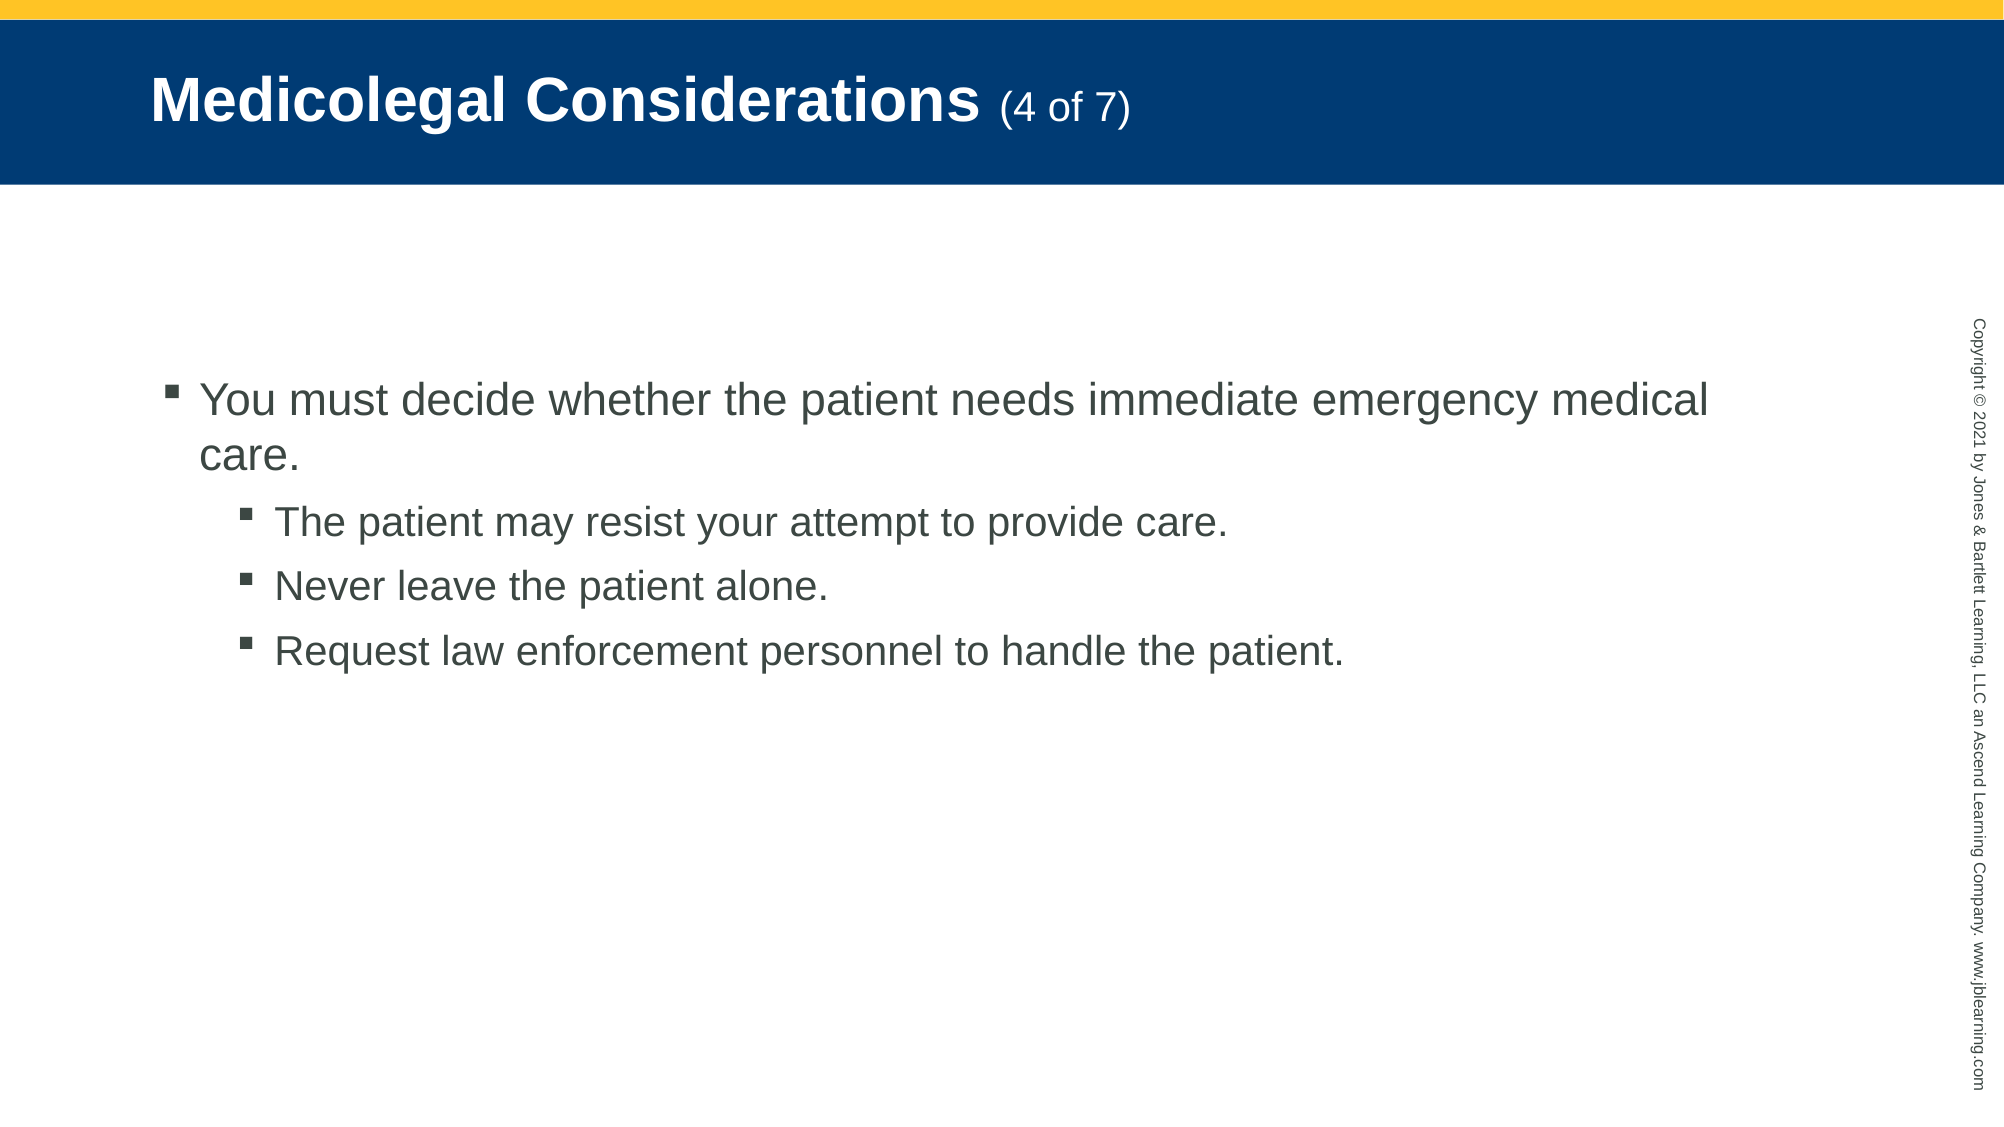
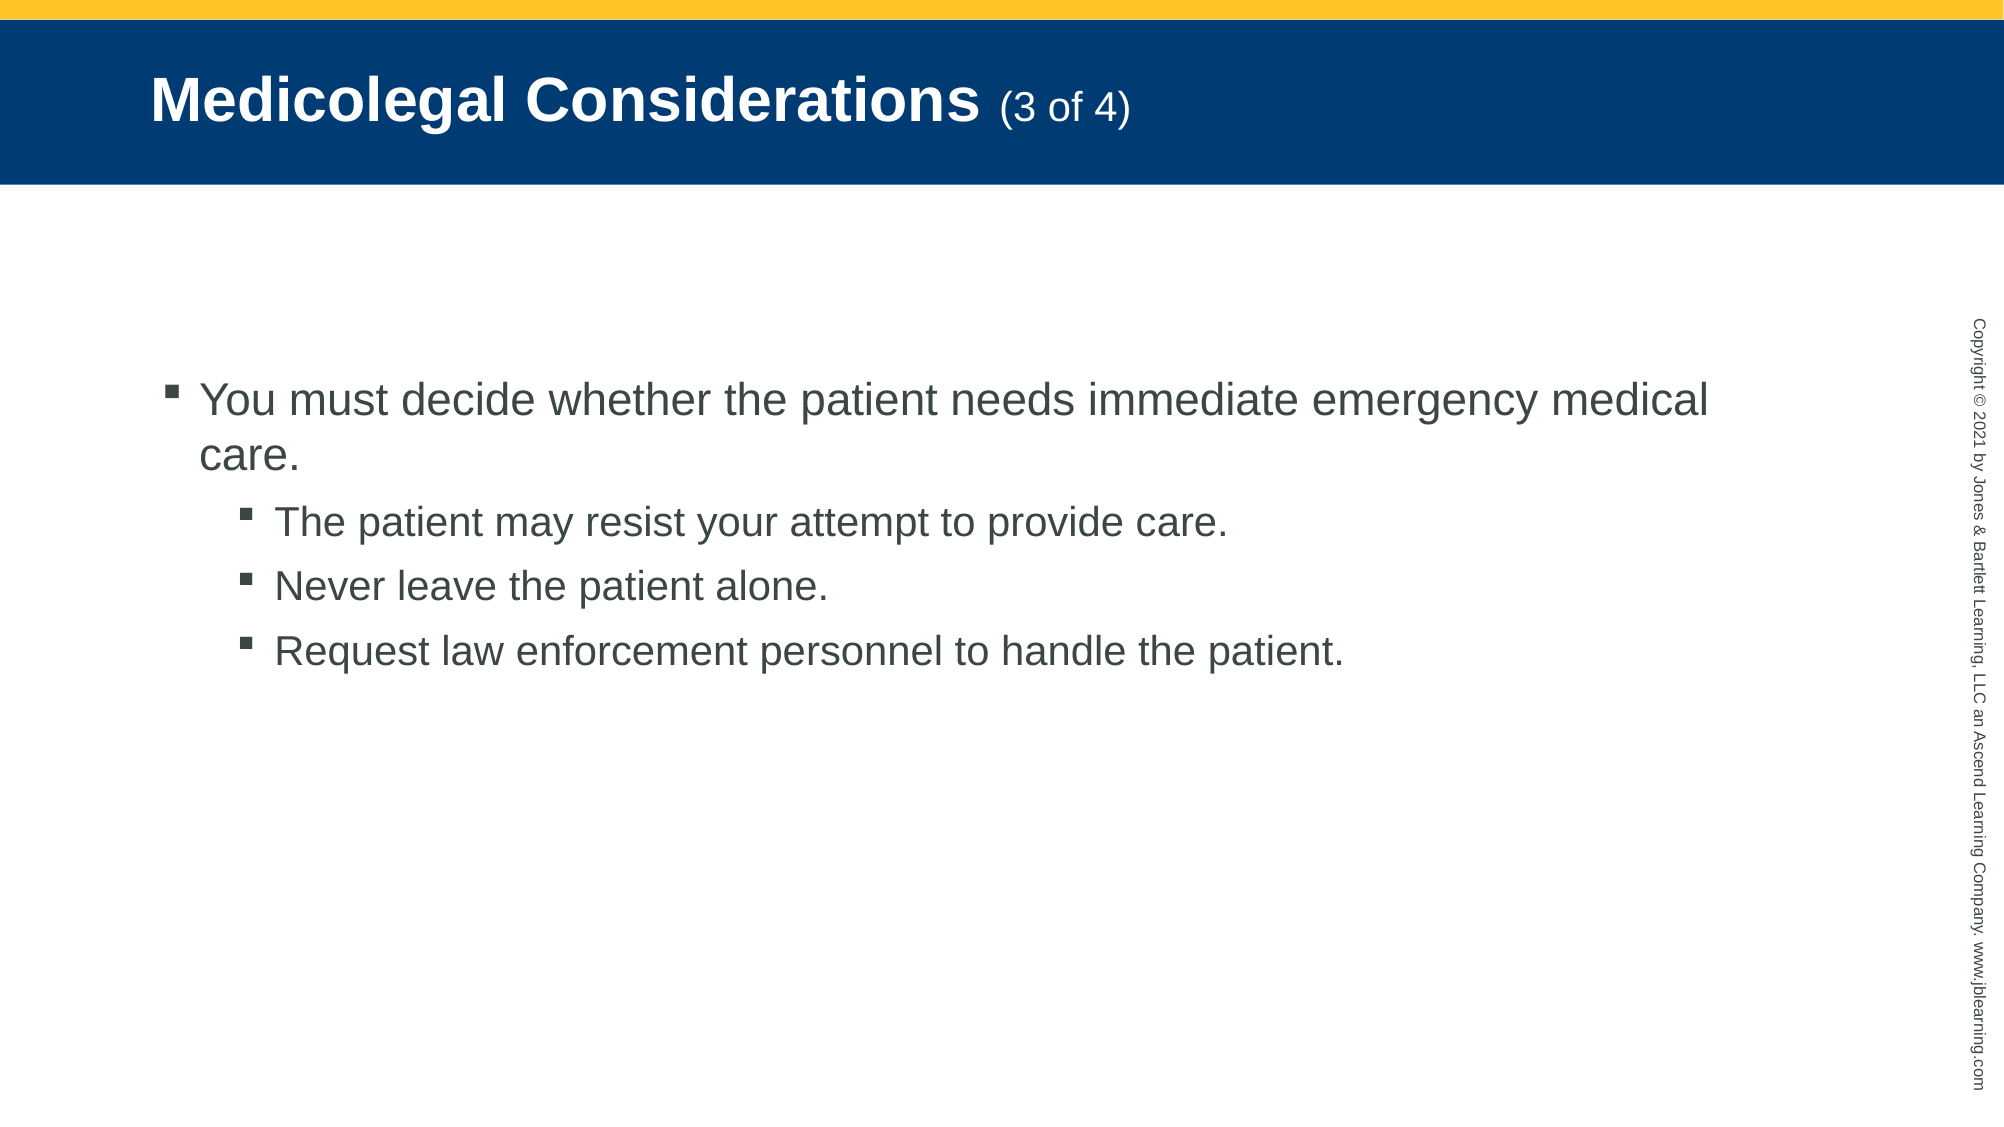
4: 4 -> 3
7: 7 -> 4
